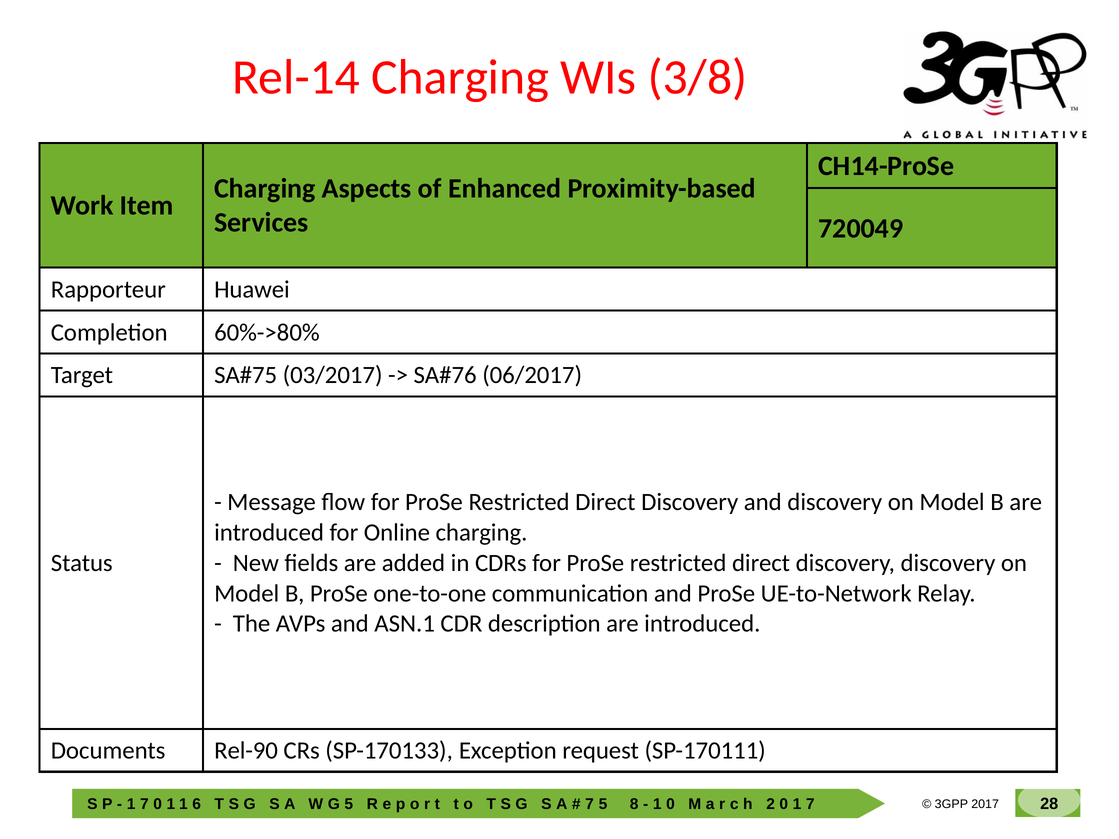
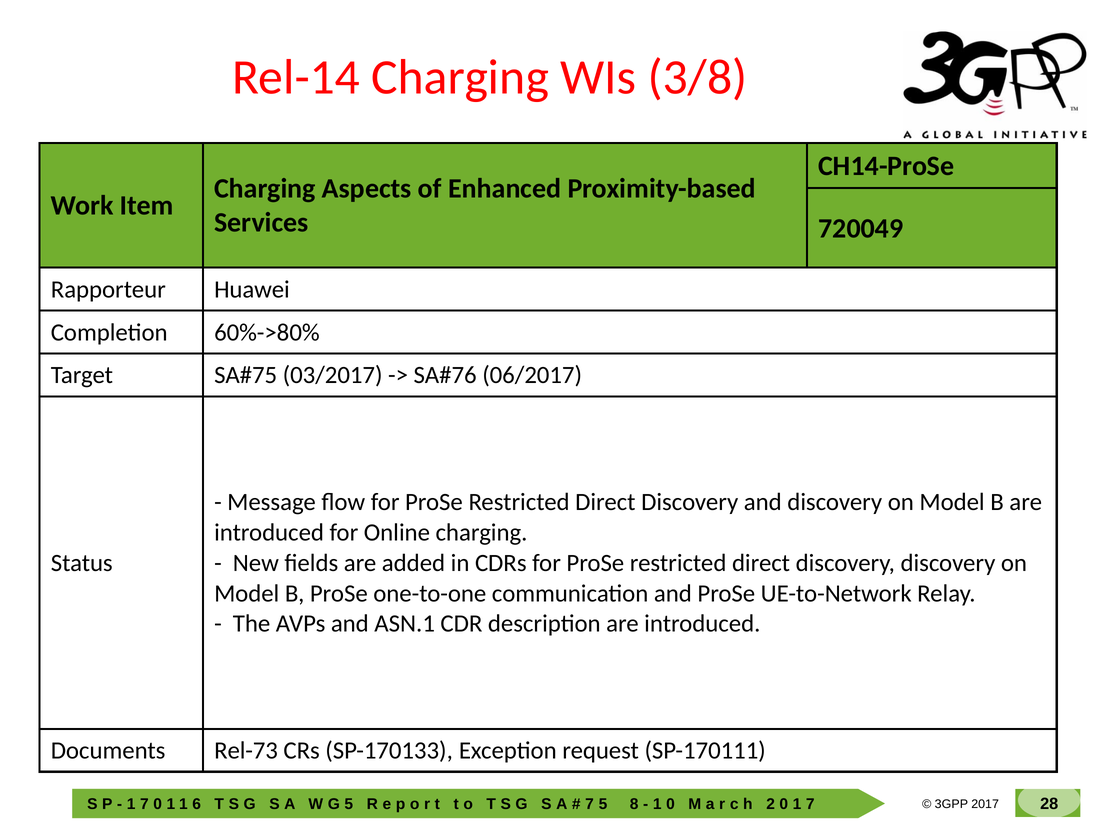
Rel-90: Rel-90 -> Rel-73
